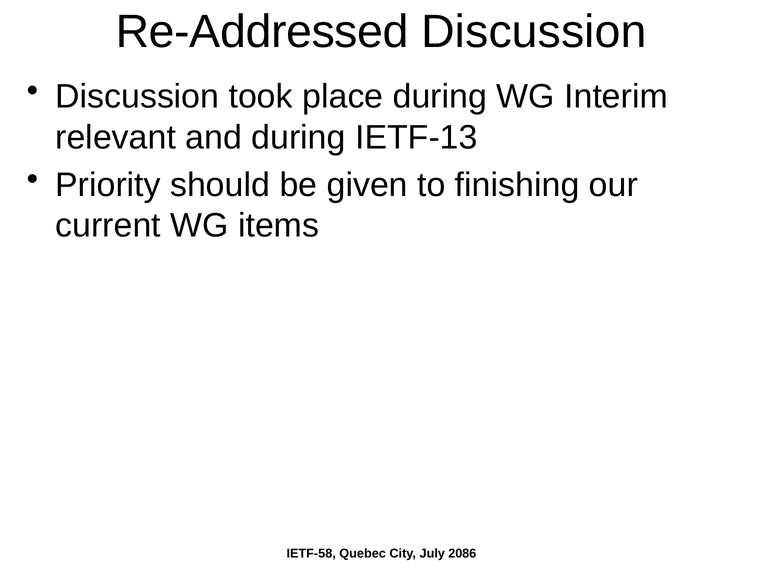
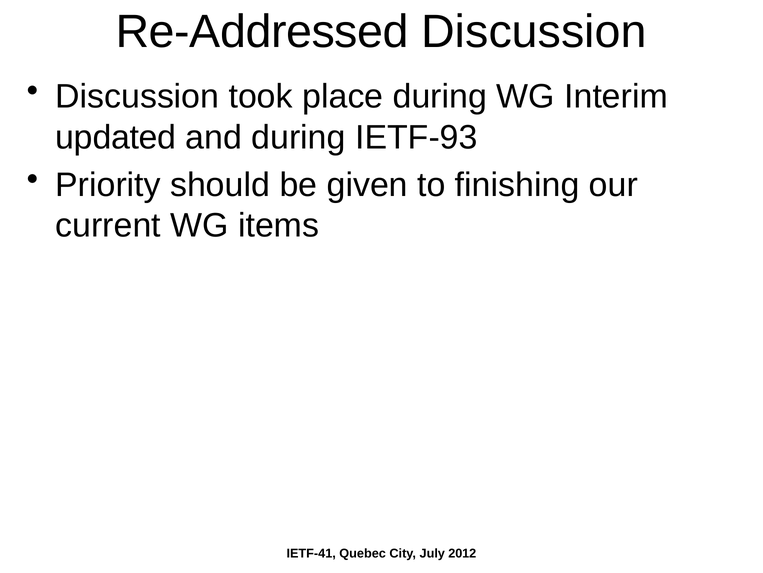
relevant: relevant -> updated
IETF-13: IETF-13 -> IETF-93
IETF-58: IETF-58 -> IETF-41
2086: 2086 -> 2012
